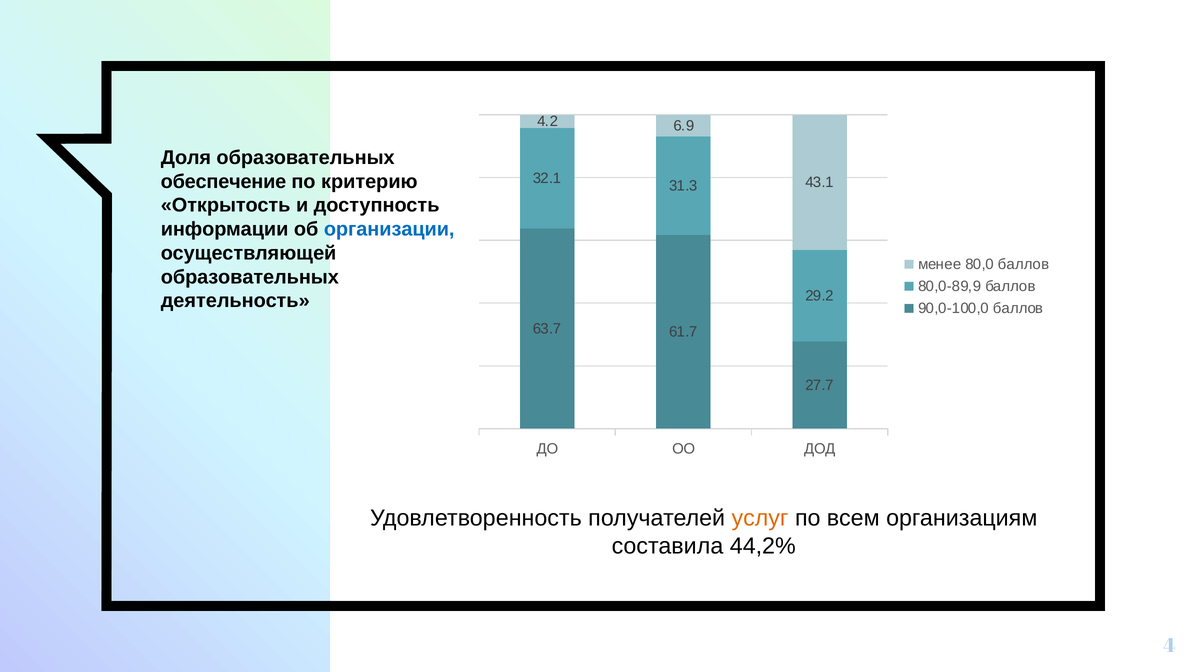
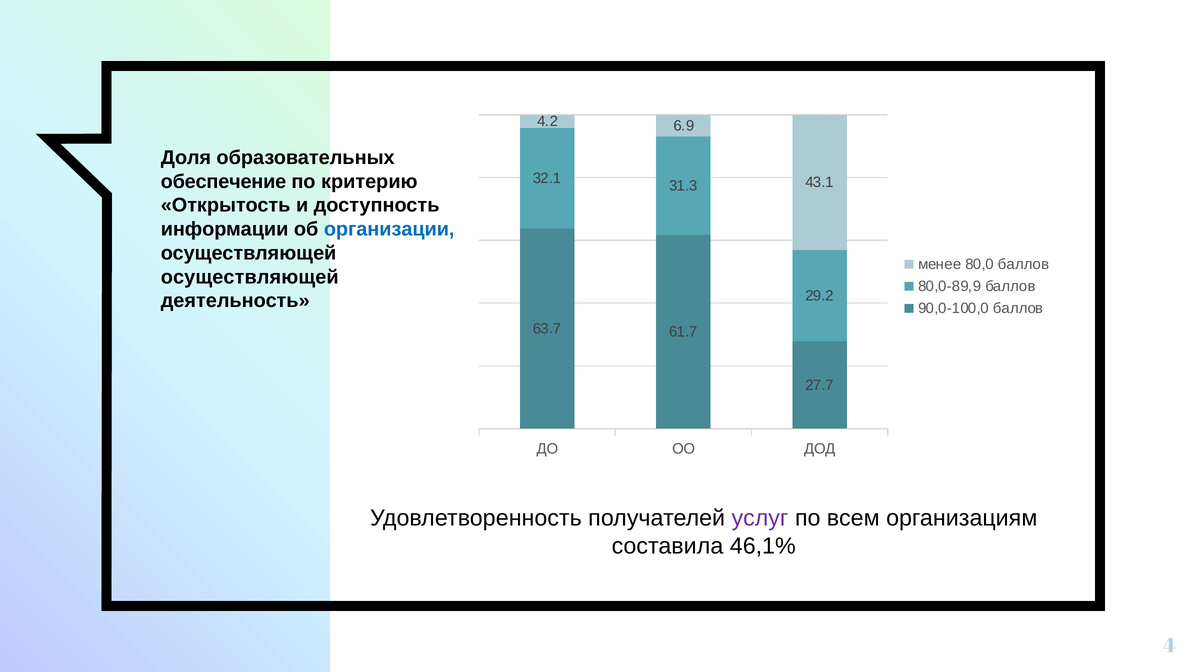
образовательных at (250, 277): образовательных -> осуществляющей
услуг colour: orange -> purple
44,2%: 44,2% -> 46,1%
